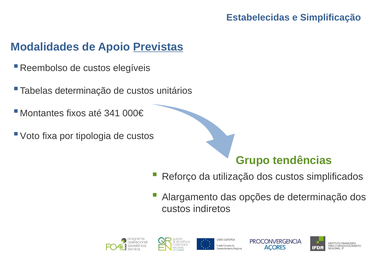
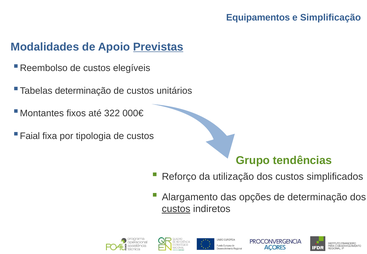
Estabelecidas: Estabelecidas -> Equipamentos
341: 341 -> 322
Voto: Voto -> Faial
custos at (176, 209) underline: none -> present
